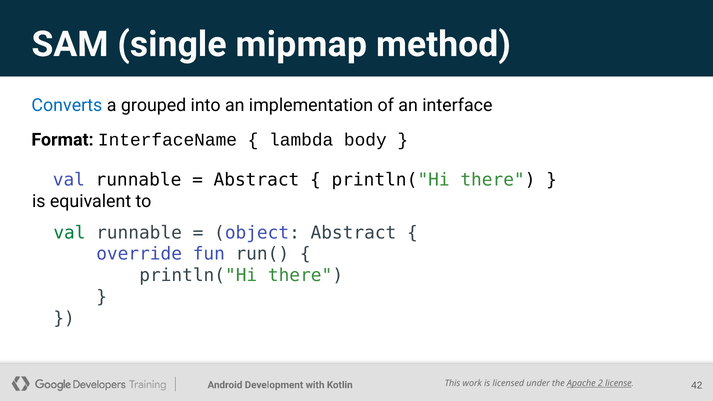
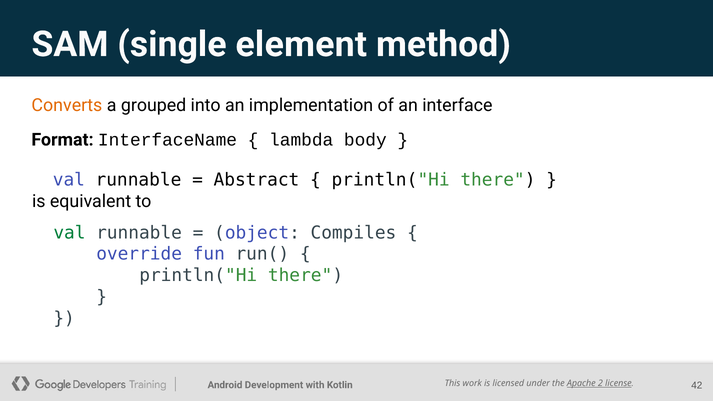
mipmap: mipmap -> element
Converts colour: blue -> orange
object Abstract: Abstract -> Compiles
